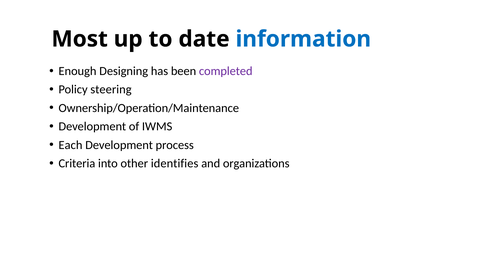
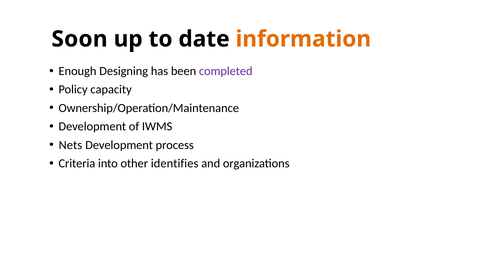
Most: Most -> Soon
information colour: blue -> orange
steering: steering -> capacity
Each: Each -> Nets
